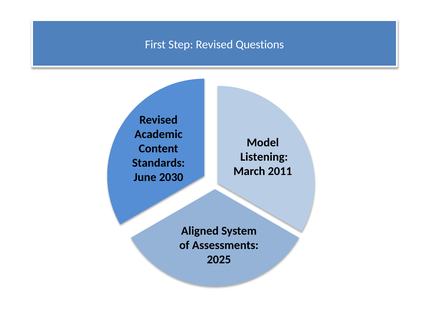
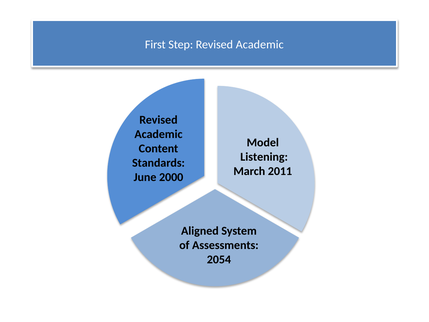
Step Revised Questions: Questions -> Academic
2030: 2030 -> 2000
2025: 2025 -> 2054
